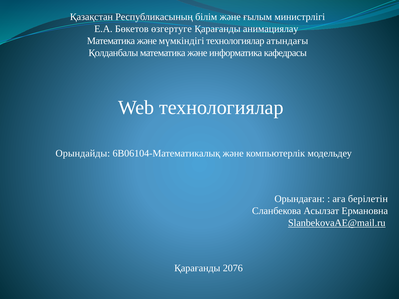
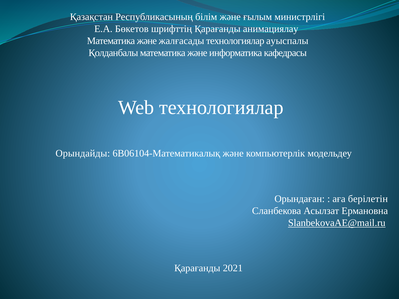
өзгертуге: өзгертуге -> шрифттің
мүмкіндігі: мүмкіндігі -> жалғасады
атындағы: атындағы -> ауыспалы
2076: 2076 -> 2021
